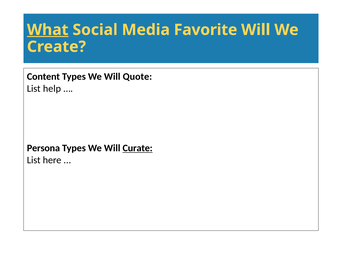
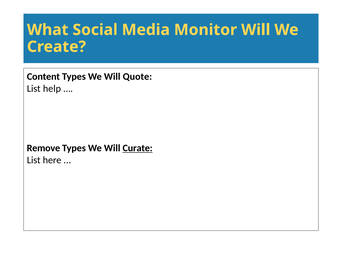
What underline: present -> none
Favorite: Favorite -> Monitor
Persona: Persona -> Remove
